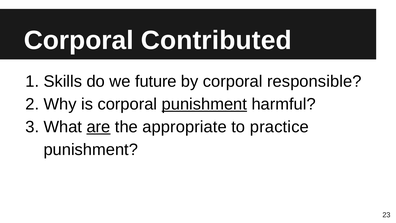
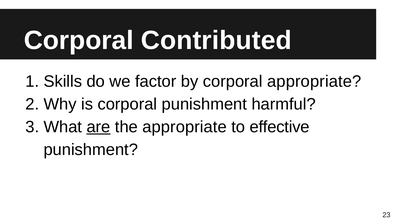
future: future -> factor
corporal responsible: responsible -> appropriate
punishment at (204, 104) underline: present -> none
practice: practice -> effective
